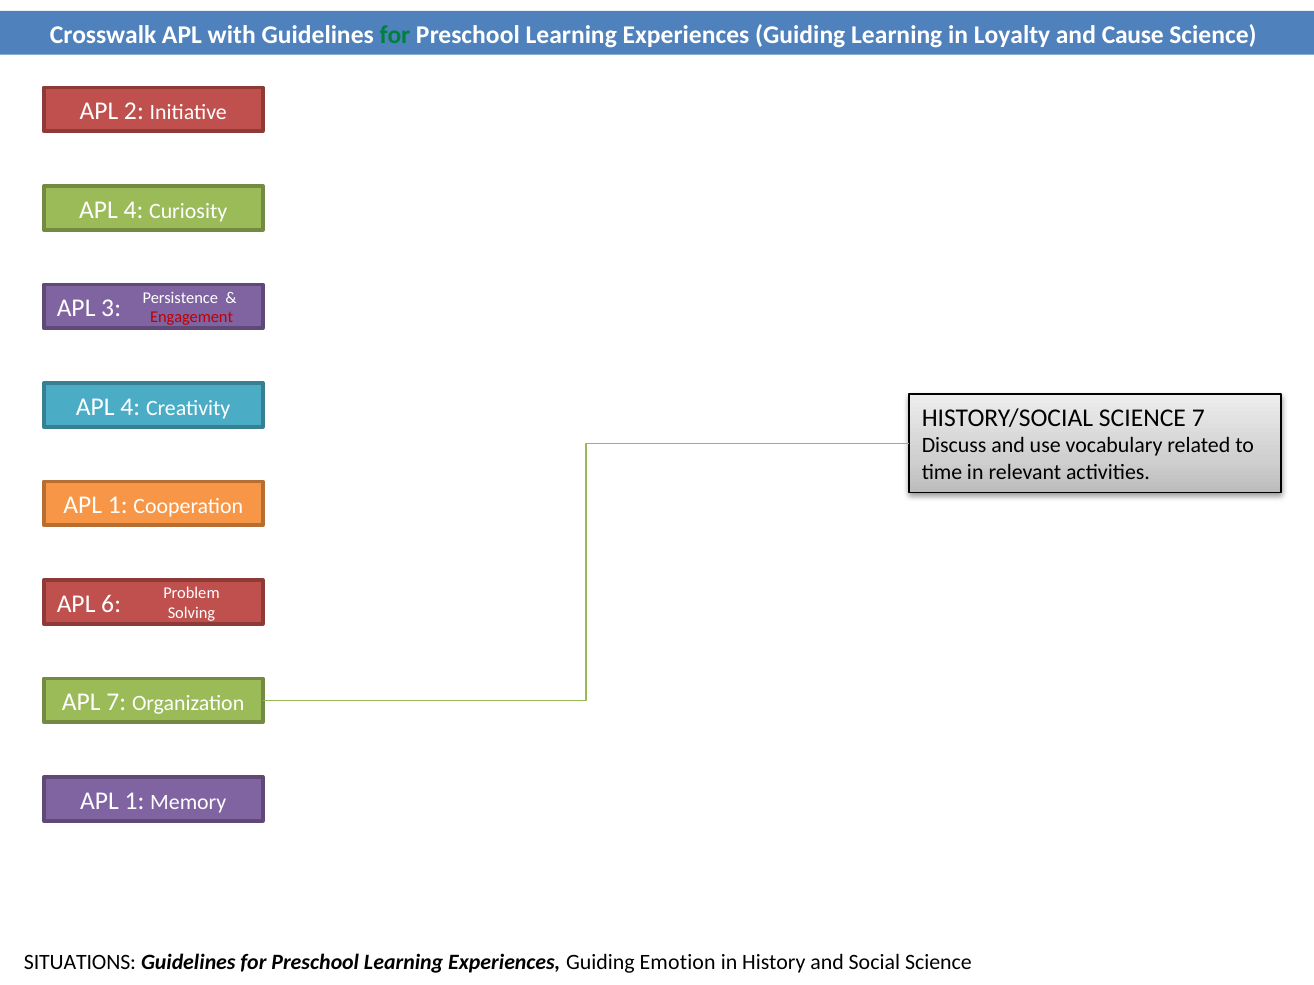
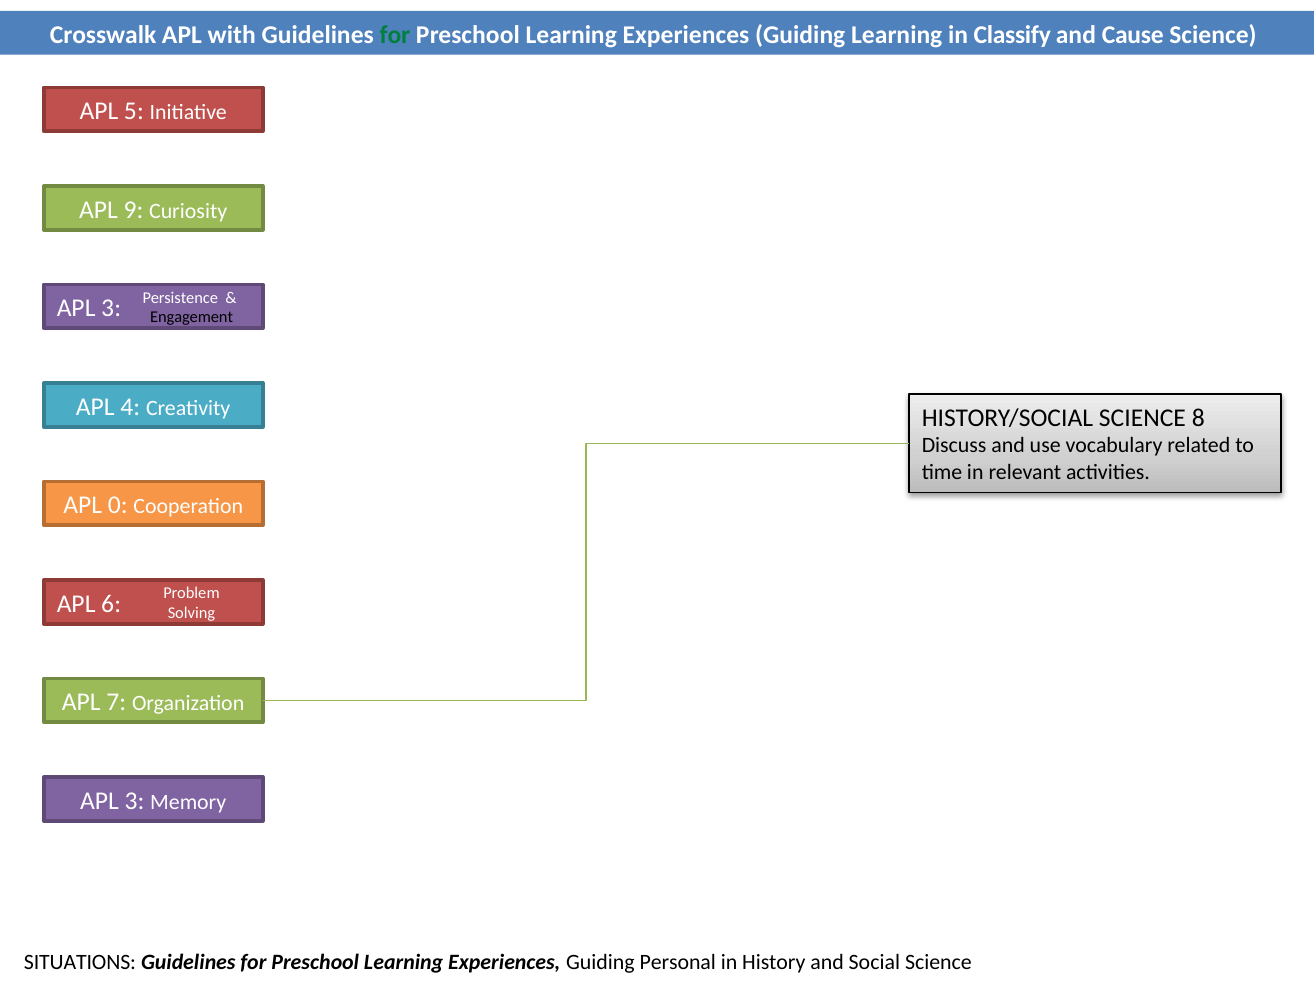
Loyalty: Loyalty -> Classify
2: 2 -> 5
4 at (133, 210): 4 -> 9
Engagement colour: red -> black
SCIENCE 7: 7 -> 8
1 at (118, 505): 1 -> 0
1 at (134, 801): 1 -> 3
Emotion: Emotion -> Personal
